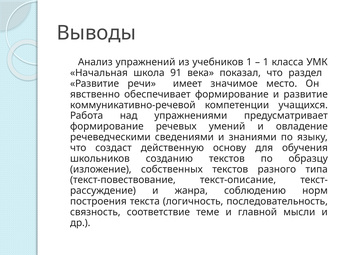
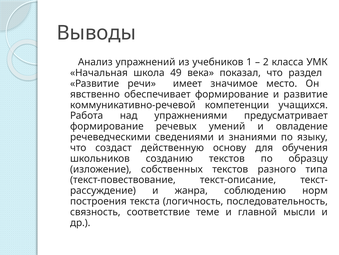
1 at (266, 62): 1 -> 2
91: 91 -> 49
